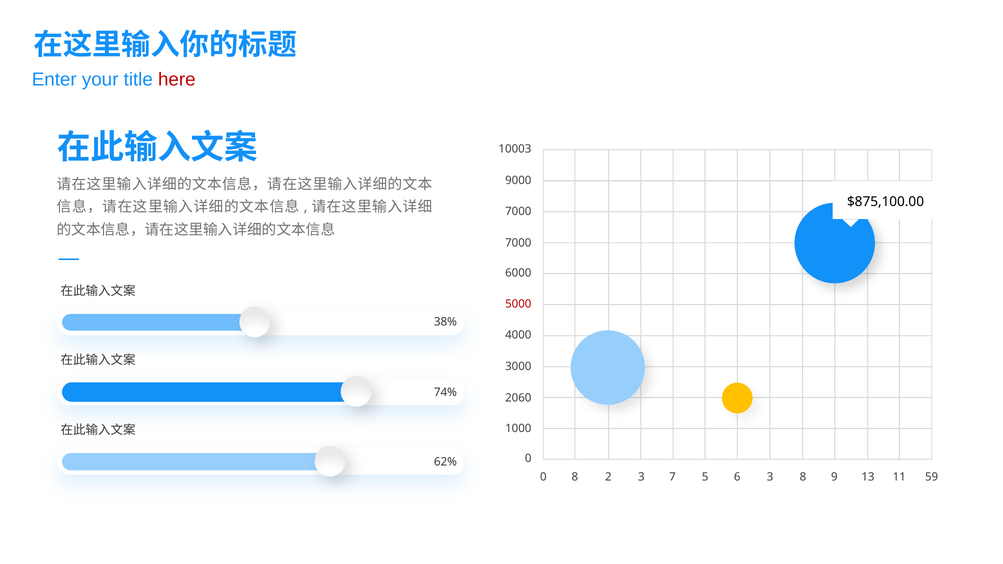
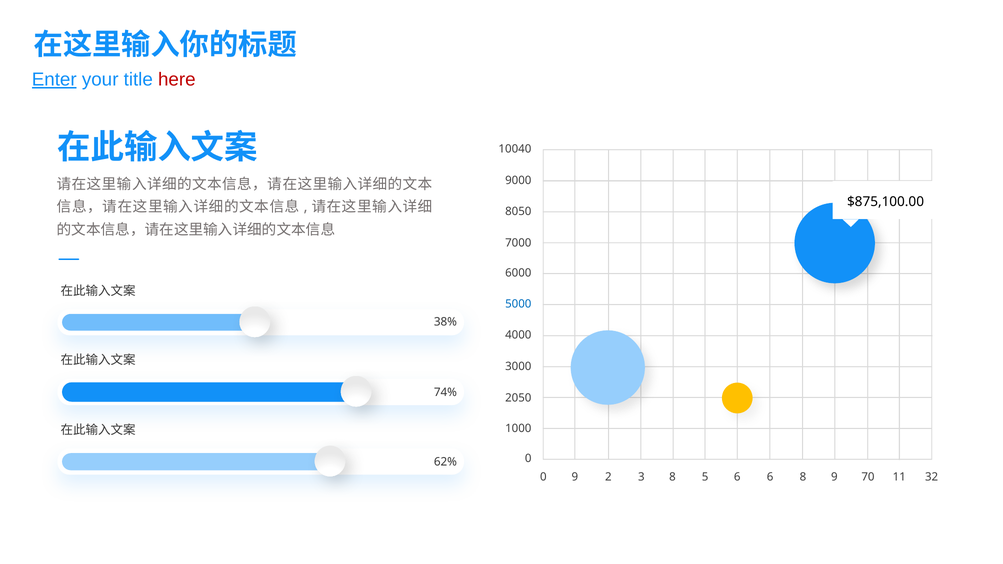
Enter underline: none -> present
10003: 10003 -> 10040
7000 at (518, 211): 7000 -> 8050
5000 colour: red -> blue
2060: 2060 -> 2050
0 8: 8 -> 9
3 7: 7 -> 8
6 3: 3 -> 6
13: 13 -> 70
59: 59 -> 32
